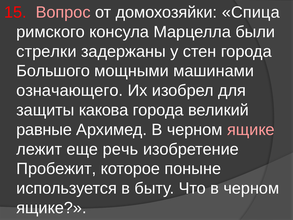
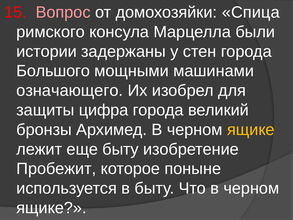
стрелки: стрелки -> истории
какова: какова -> цифра
равные: равные -> бронзы
ящике at (251, 130) colour: pink -> yellow
еще речь: речь -> быту
